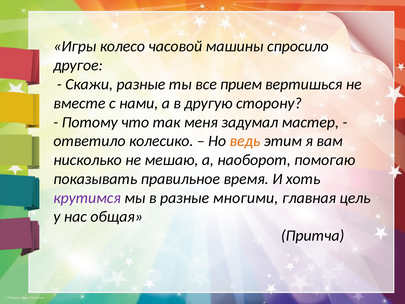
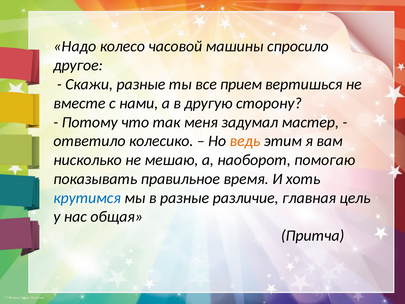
Игры: Игры -> Надо
крутимся colour: purple -> blue
многими: многими -> различие
